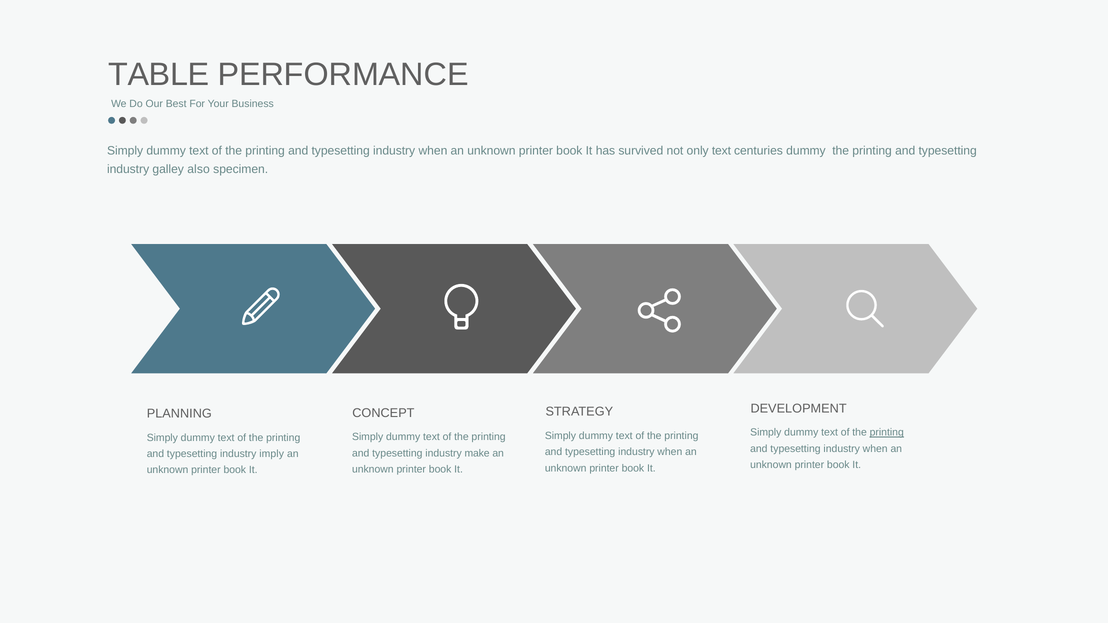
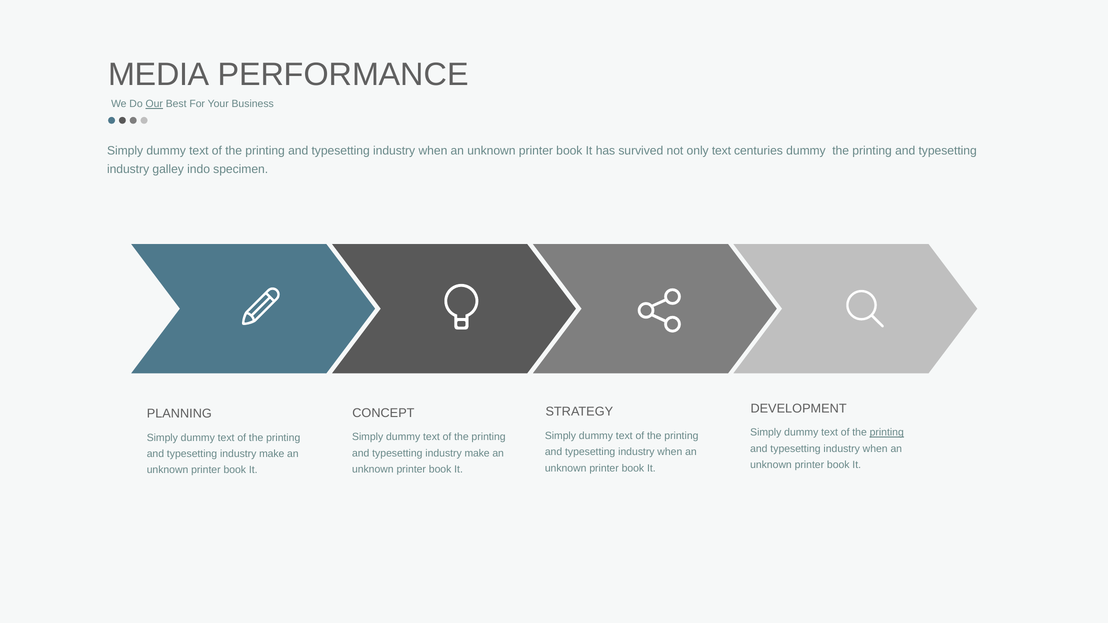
TABLE: TABLE -> MEDIA
Our underline: none -> present
also: also -> indo
imply at (272, 454): imply -> make
